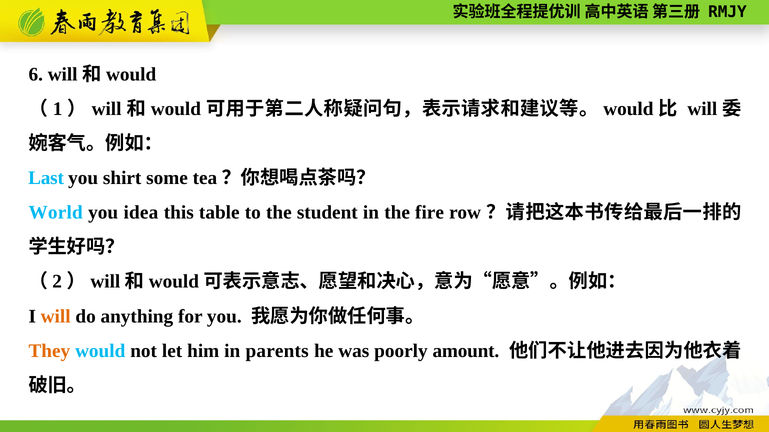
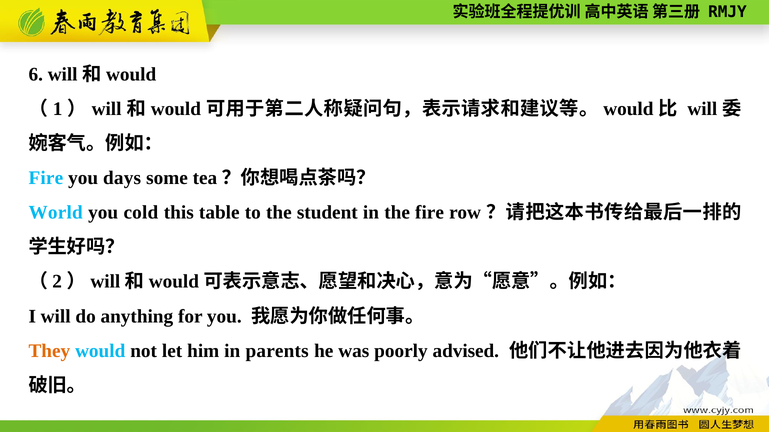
Last at (46, 178): Last -> Fire
shirt: shirt -> days
idea: idea -> cold
will at (56, 317) colour: orange -> black
amount: amount -> advised
